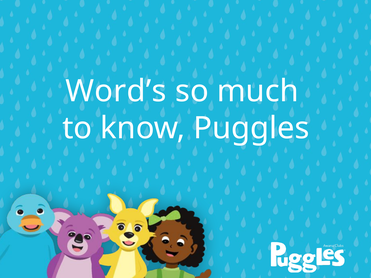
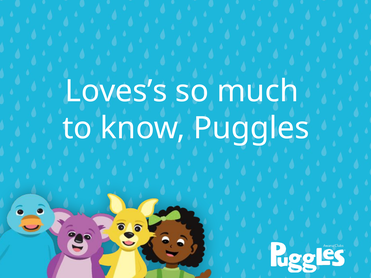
Word’s: Word’s -> Loves’s
